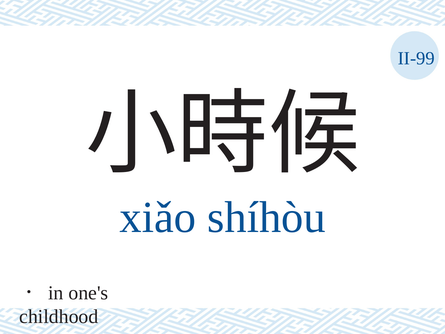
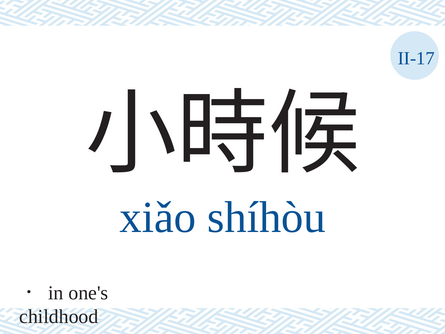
II-99: II-99 -> II-17
